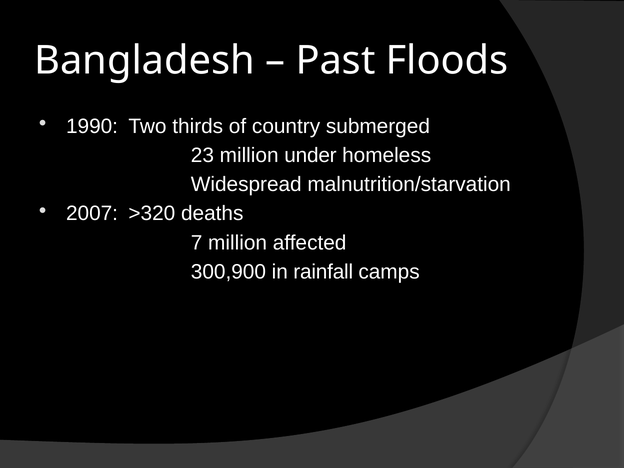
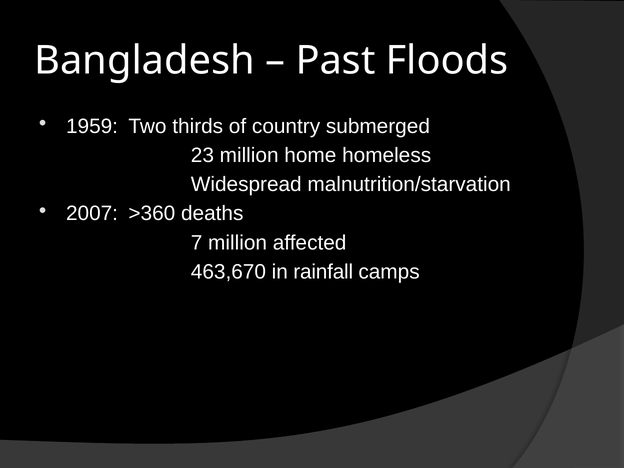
1990: 1990 -> 1959
under: under -> home
>320: >320 -> >360
300,900: 300,900 -> 463,670
